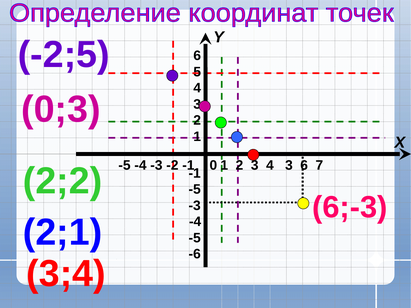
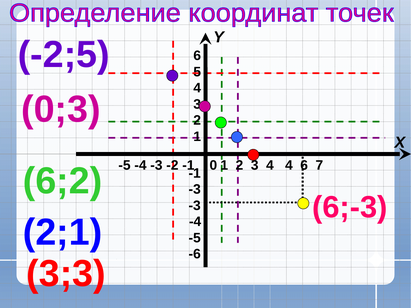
4 3: 3 -> 4
2;2: 2;2 -> 6;2
-5 at (195, 190): -5 -> -3
3;4: 3;4 -> 3;3
